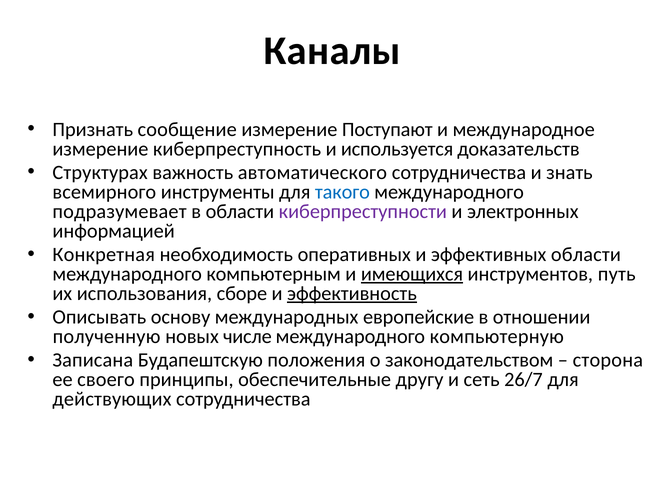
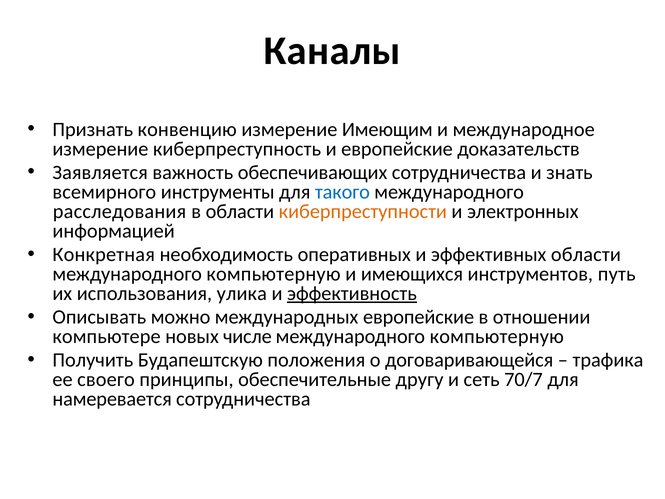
сообщение: сообщение -> конвенцию
Поступают: Поступают -> Имеющим
и используется: используется -> европейские
Структурах: Структурах -> Заявляется
автоматического: автоматического -> обеспечивающих
подразумевает: подразумевает -> расследования
киберпреступности colour: purple -> orange
компьютерным at (274, 274): компьютерным -> компьютерную
имеющихся underline: present -> none
сборе: сборе -> улика
основу: основу -> можно
полученную: полученную -> компьютере
Записана: Записана -> Получить
законодательством: законодательством -> договаривающейся
сторона: сторона -> трафика
26/7: 26/7 -> 70/7
действующих: действующих -> намеревается
